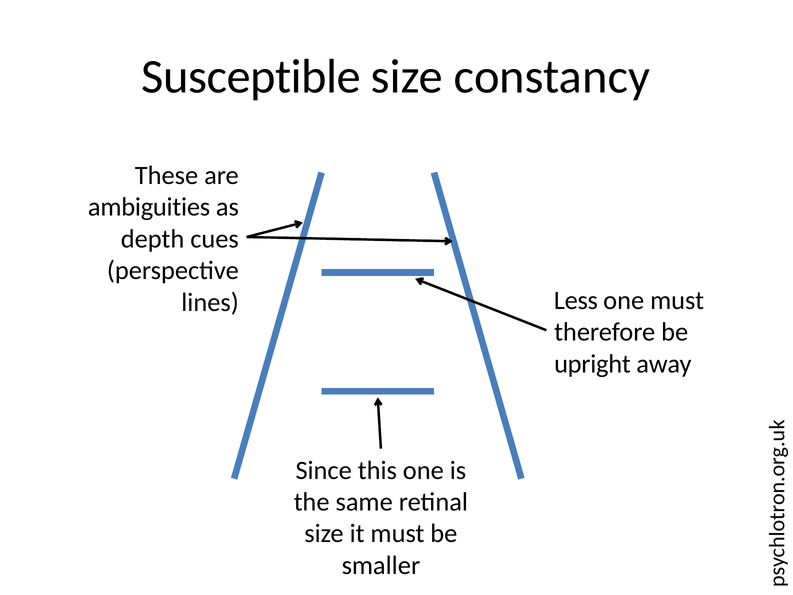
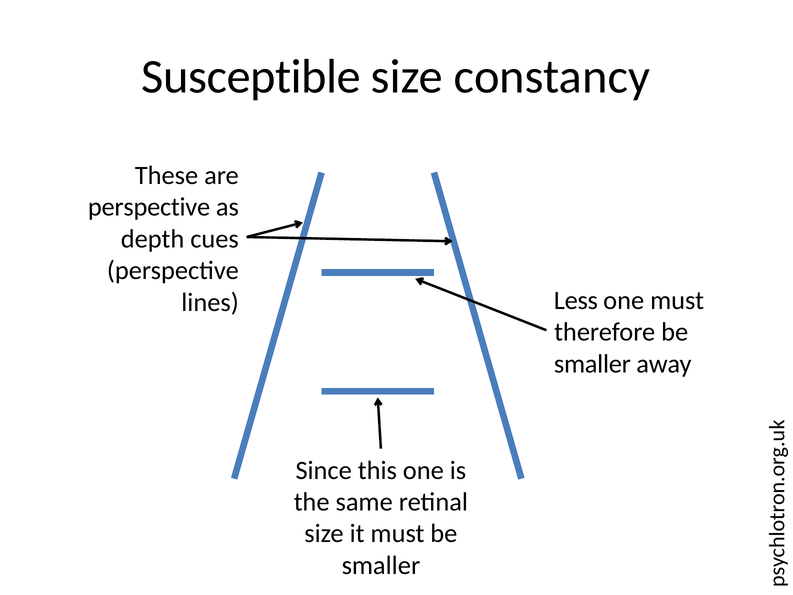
ambiguities at (149, 207): ambiguities -> perspective
upright at (592, 364): upright -> smaller
